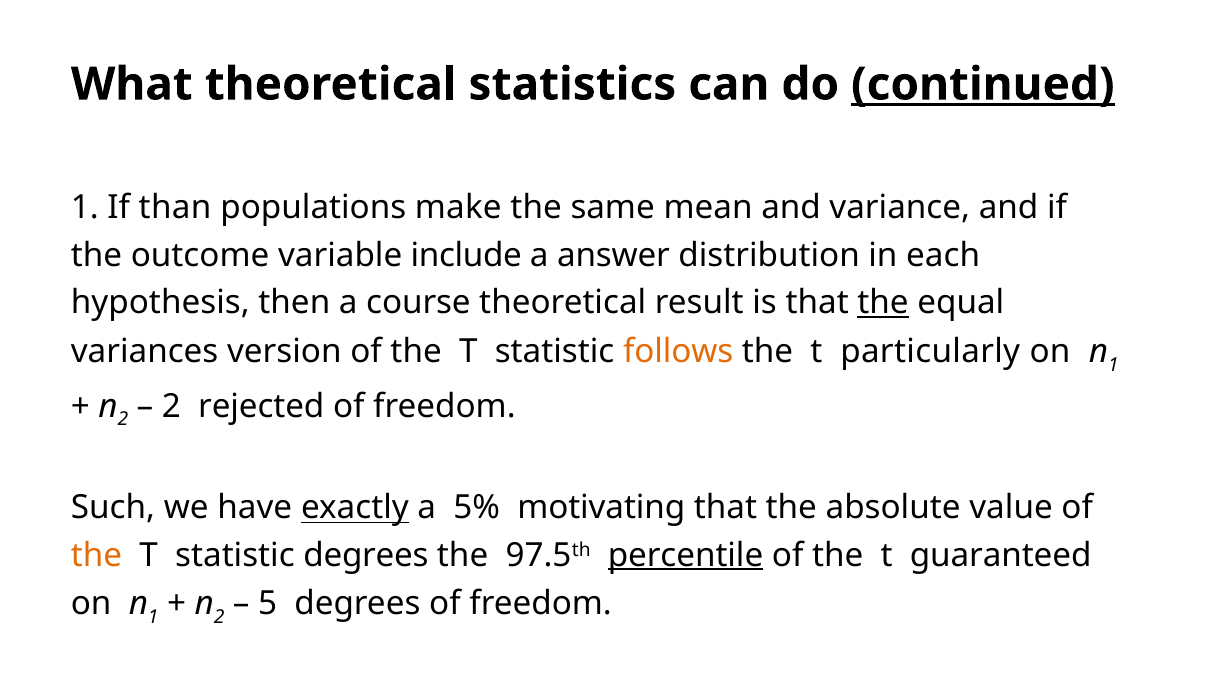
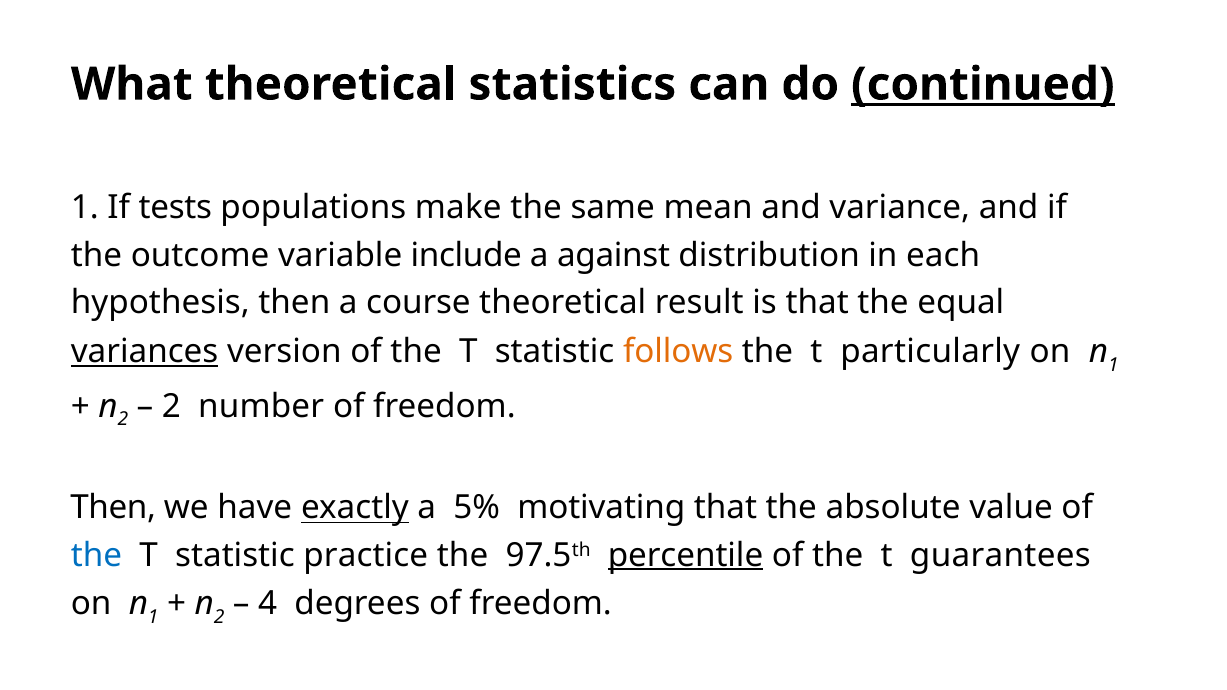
than: than -> tests
answer: answer -> against
the at (883, 303) underline: present -> none
variances underline: none -> present
rejected: rejected -> number
Such at (113, 507): Such -> Then
the at (96, 555) colour: orange -> blue
statistic degrees: degrees -> practice
guaranteed: guaranteed -> guarantees
5: 5 -> 4
